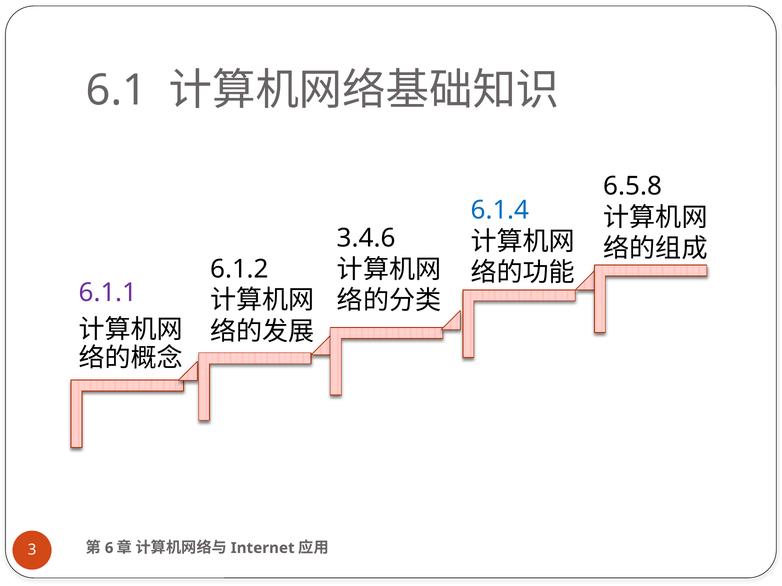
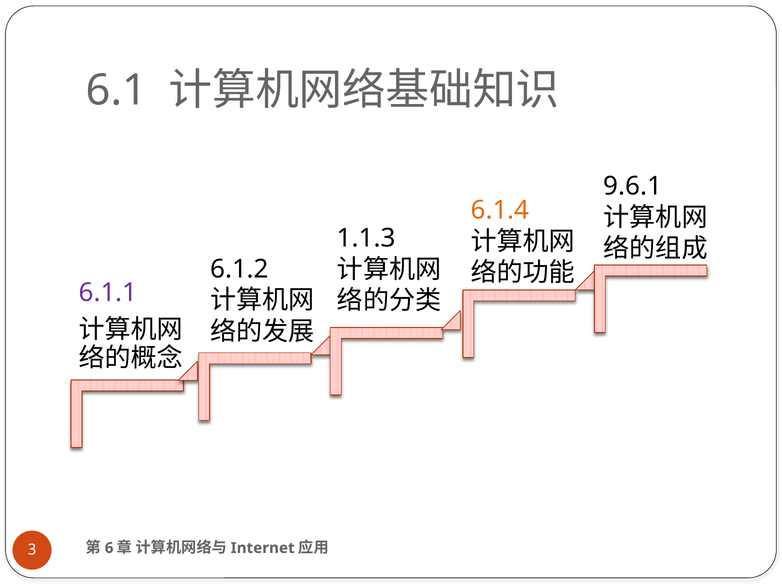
6.5.8: 6.5.8 -> 9.6.1
6.1.4 colour: blue -> orange
3.4.6: 3.4.6 -> 1.1.3
